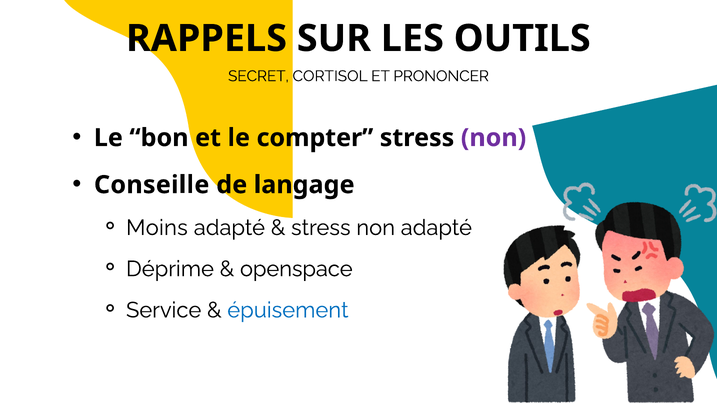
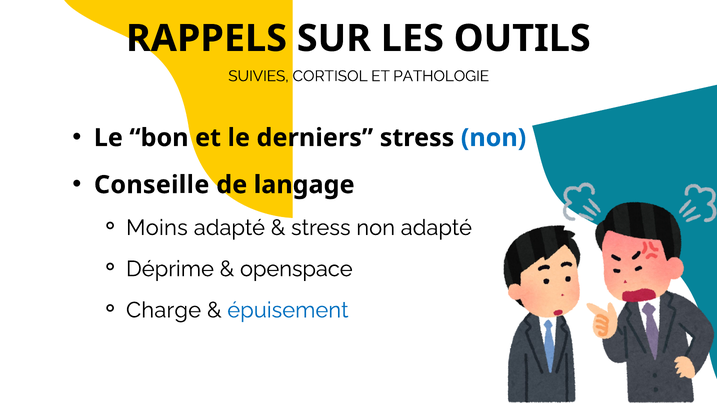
SECRET: SECRET -> SUIVIES
PRONONCER: PRONONCER -> PATHOLOGIE
compter: compter -> derniers
non at (494, 138) colour: purple -> blue
Service: Service -> Charge
